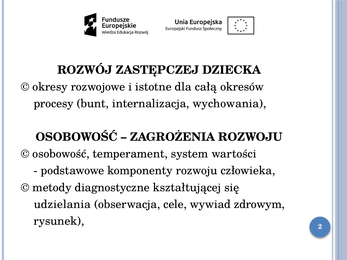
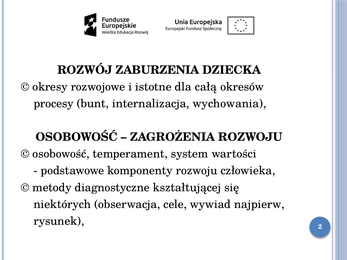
ZASTĘPCZEJ: ZASTĘPCZEJ -> ZABURZENIA
udzielania: udzielania -> niektórych
zdrowym: zdrowym -> najpierw
